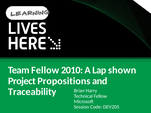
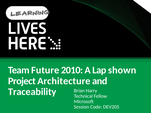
Team Fellow: Fellow -> Future
Propositions: Propositions -> Architecture
